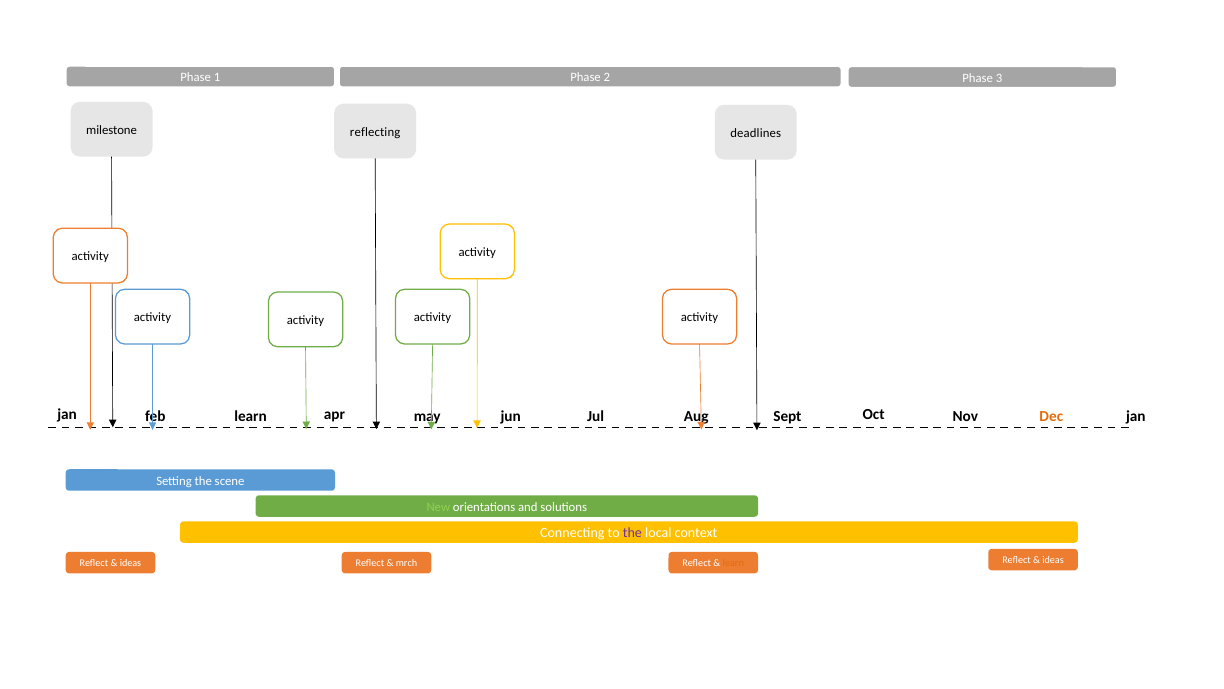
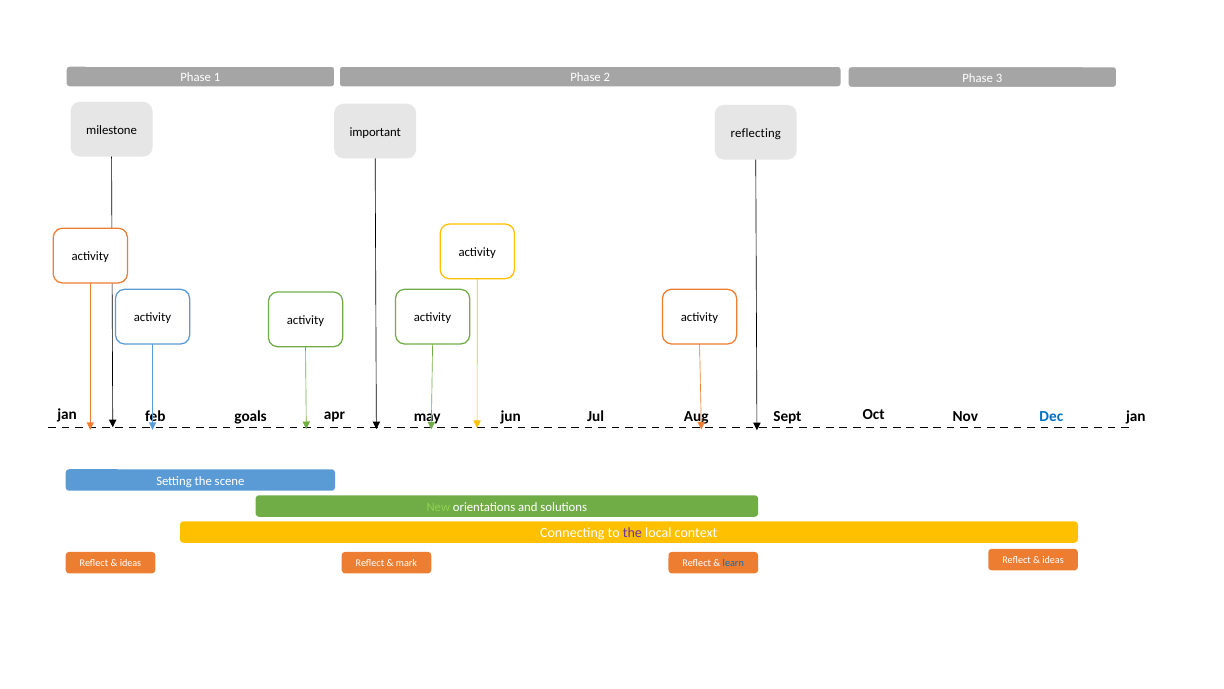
deadlines: deadlines -> reflecting
reflecting: reflecting -> important
learn at (251, 416): learn -> goals
Dec colour: orange -> blue
mrch: mrch -> mark
learn at (733, 563) colour: orange -> blue
